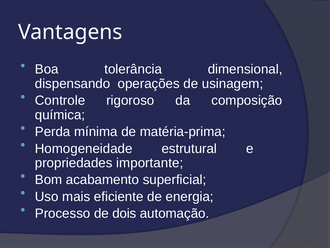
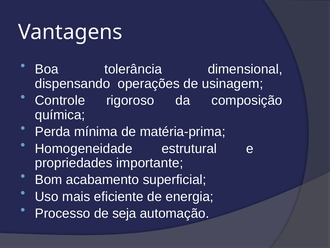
dois: dois -> seja
